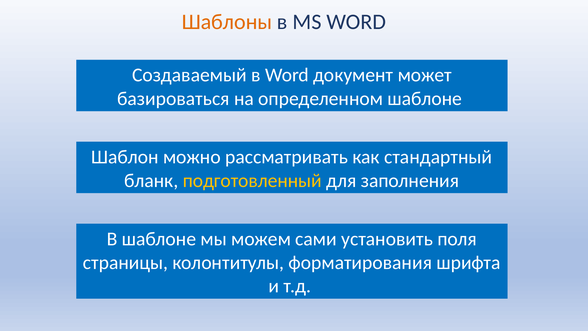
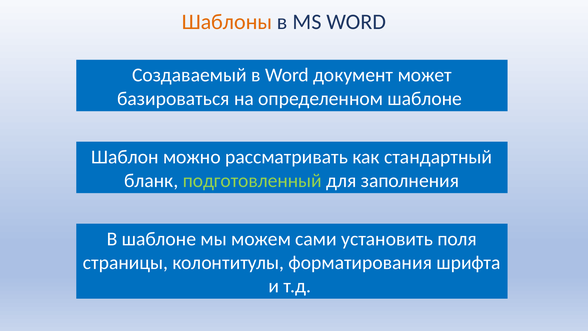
подготовленный colour: yellow -> light green
